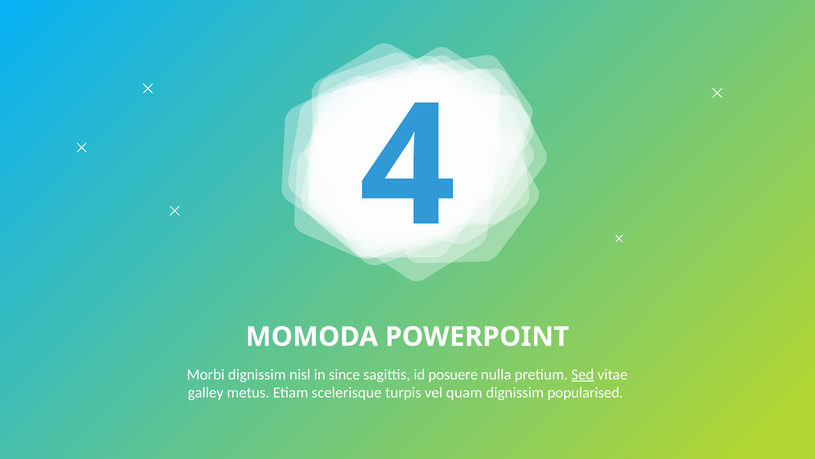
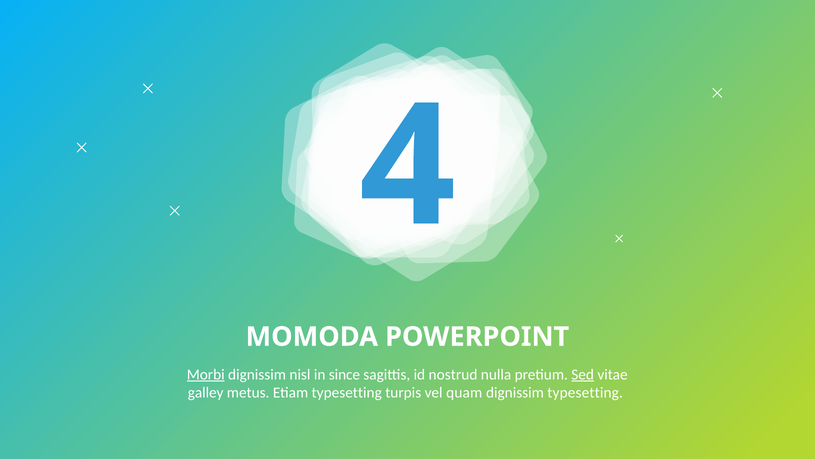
Morbi underline: none -> present
posuere: posuere -> nostrud
Etiam scelerisque: scelerisque -> typesetting
dignissim popularised: popularised -> typesetting
